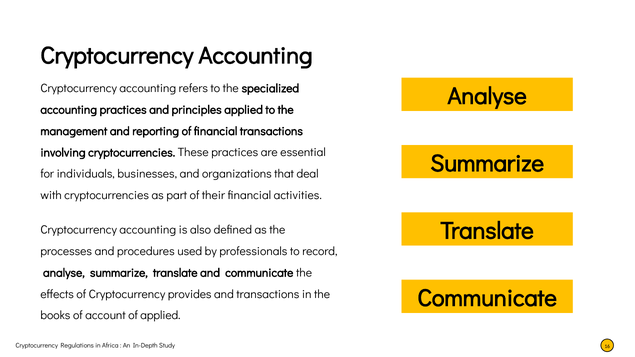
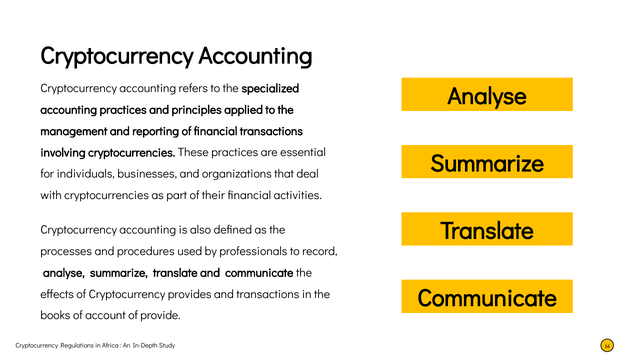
of applied: applied -> provide
